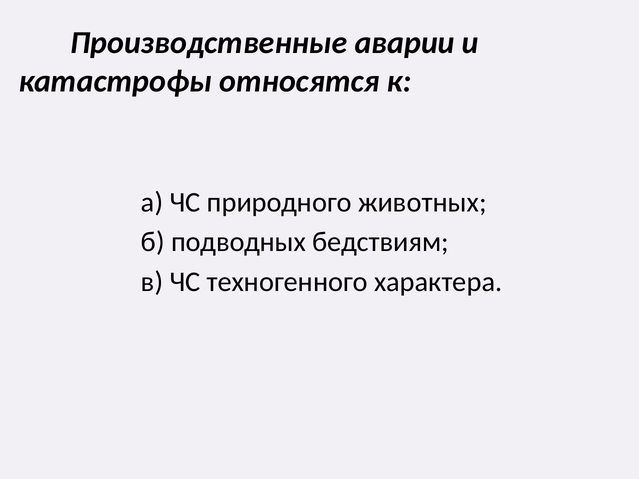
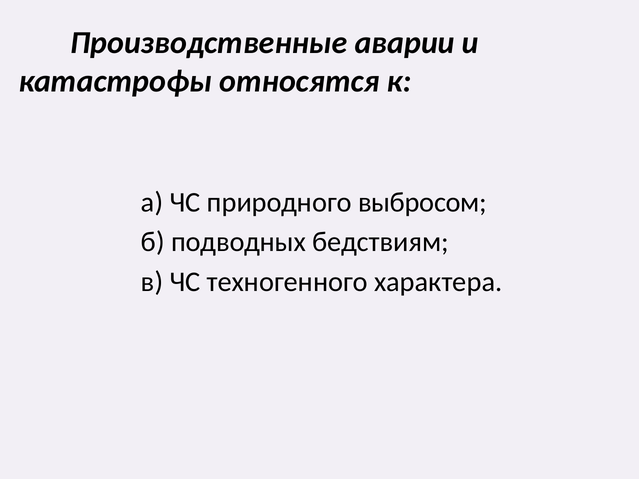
животных: животных -> выбросом
